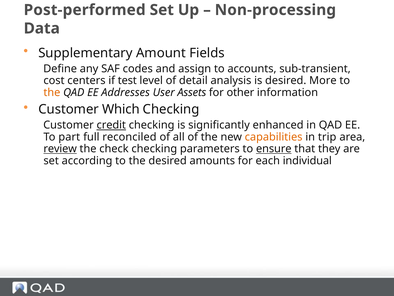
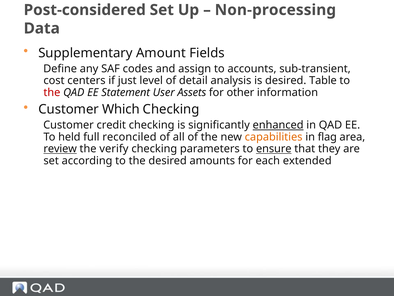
Post-performed: Post-performed -> Post-considered
test: test -> just
More: More -> Table
the at (52, 92) colour: orange -> red
Addresses: Addresses -> Statement
credit underline: present -> none
enhanced underline: none -> present
part: part -> held
trip: trip -> flag
check: check -> verify
individual: individual -> extended
